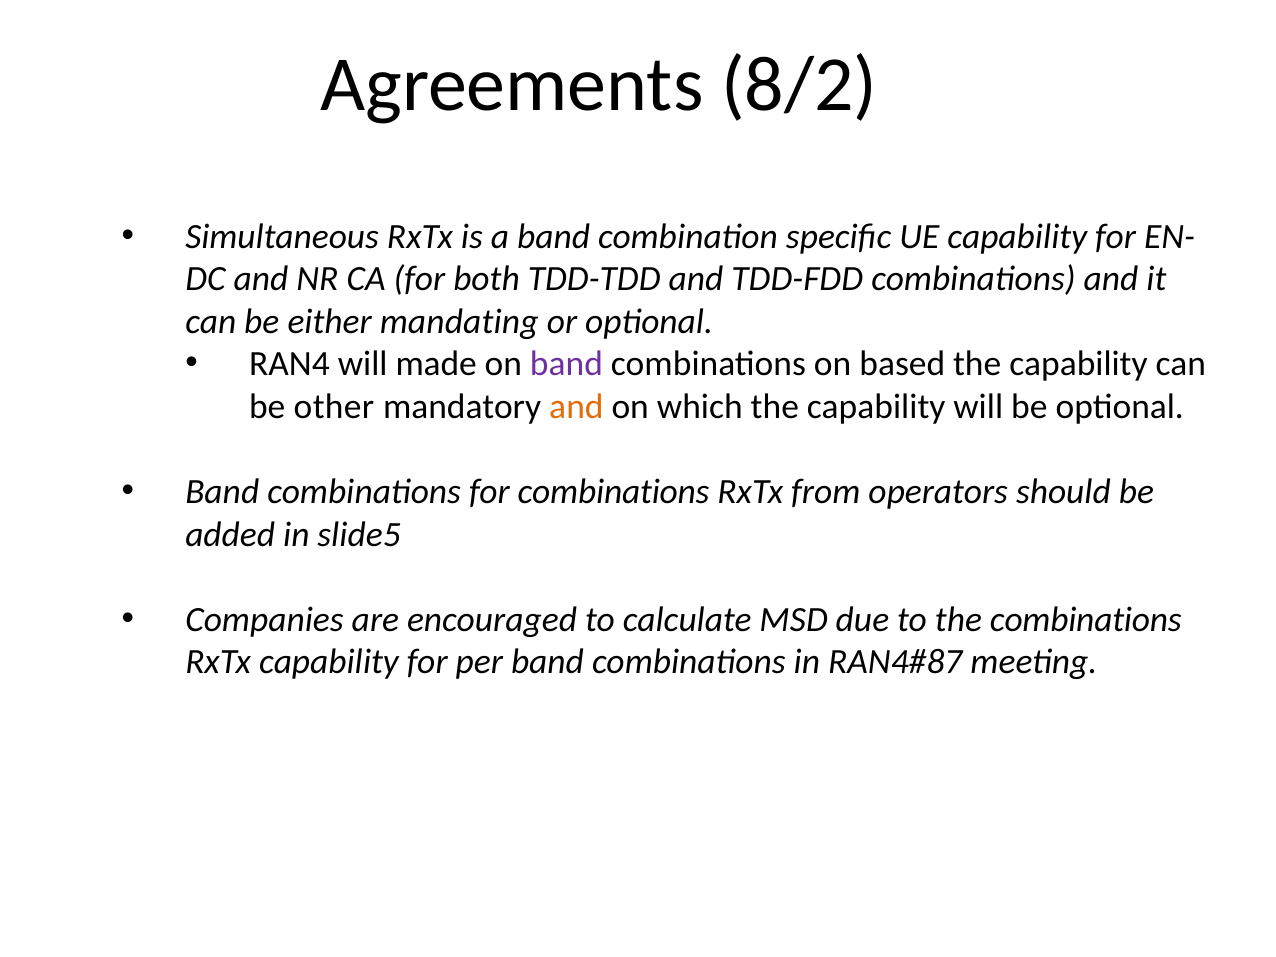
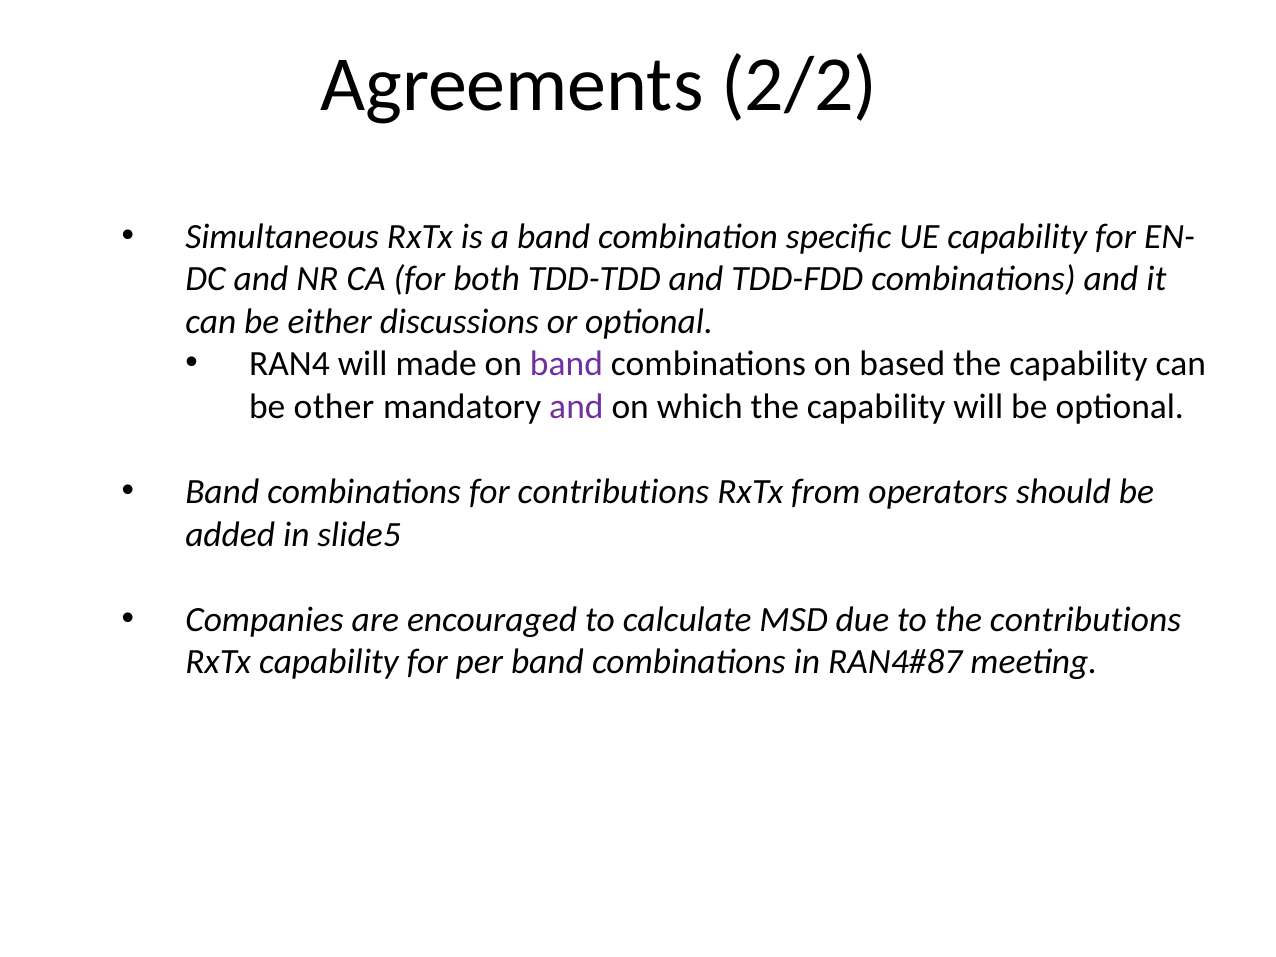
8/2: 8/2 -> 2/2
mandating: mandating -> discussions
and at (576, 407) colour: orange -> purple
for combinations: combinations -> contributions
the combinations: combinations -> contributions
